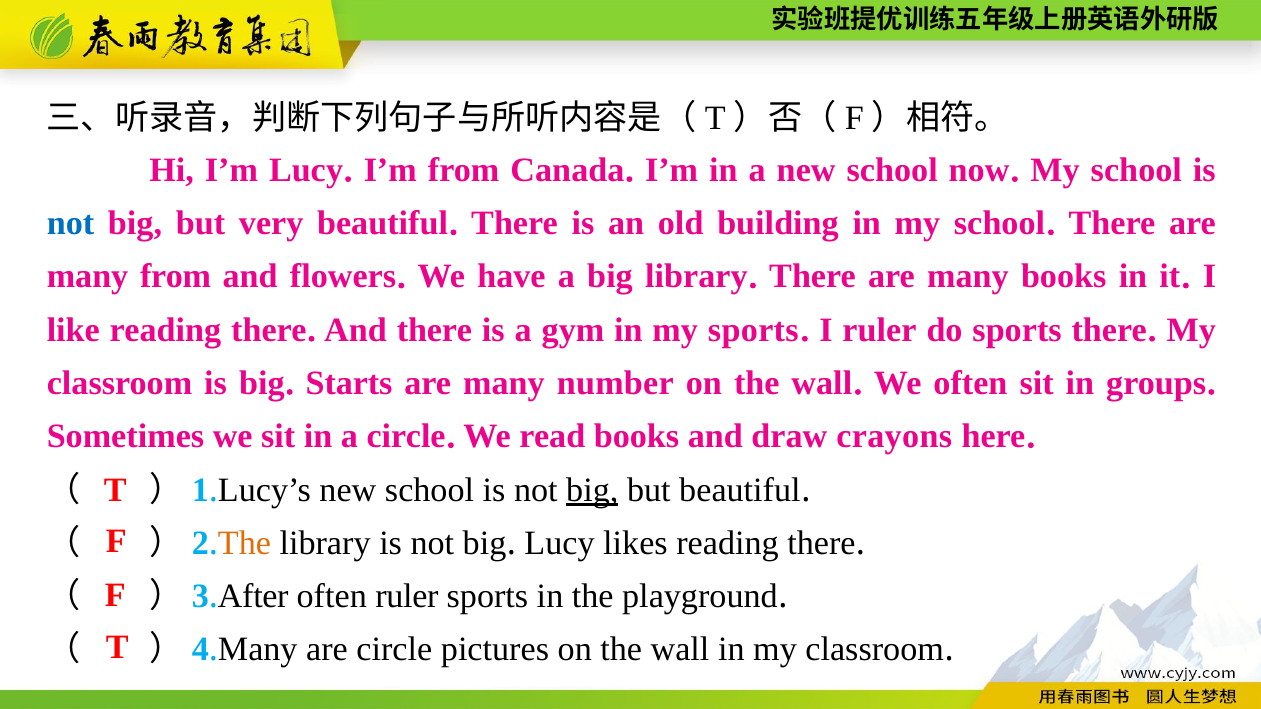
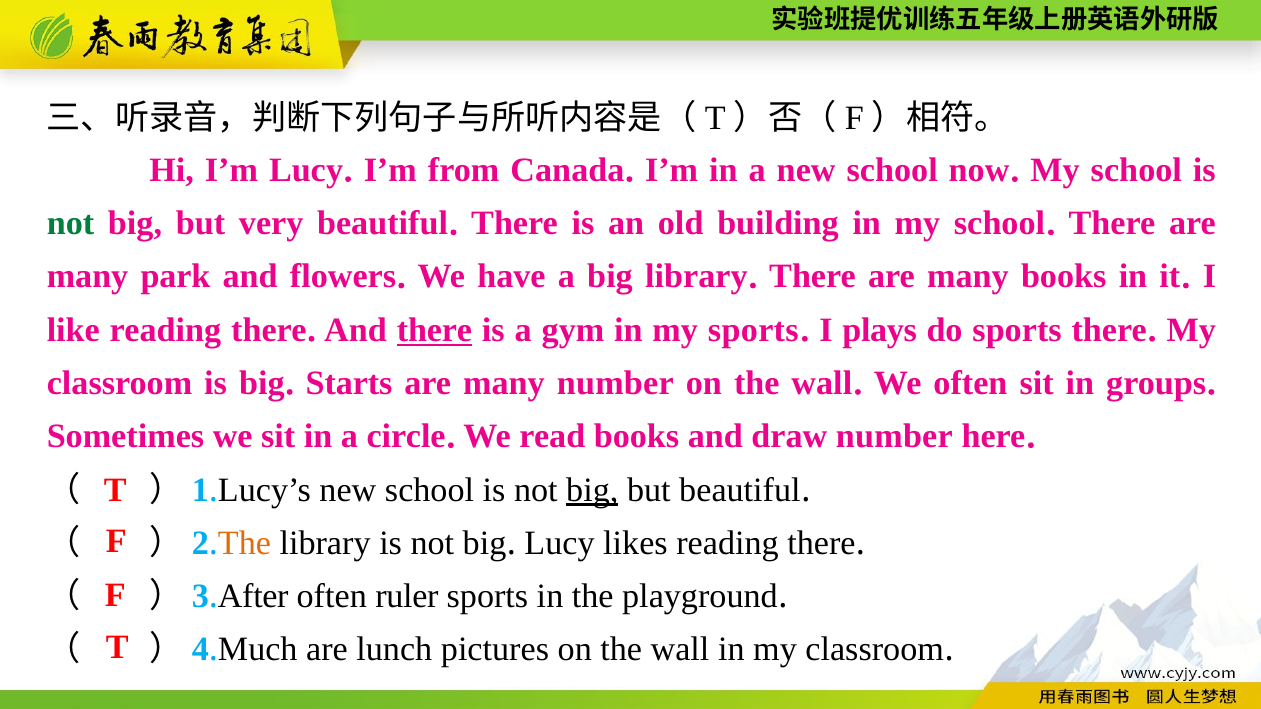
not at (70, 224) colour: blue -> green
many from: from -> park
there at (434, 330) underline: none -> present
I ruler: ruler -> plays
draw crayons: crayons -> number
Many at (258, 650): Many -> Much
are circle: circle -> lunch
